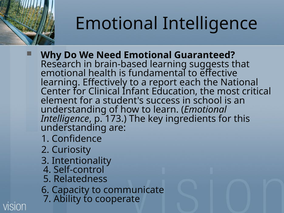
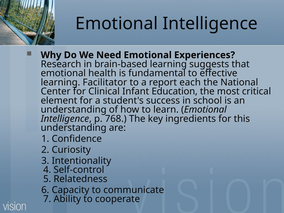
Guaranteed: Guaranteed -> Experiences
Effectively: Effectively -> Facilitator
173: 173 -> 768
